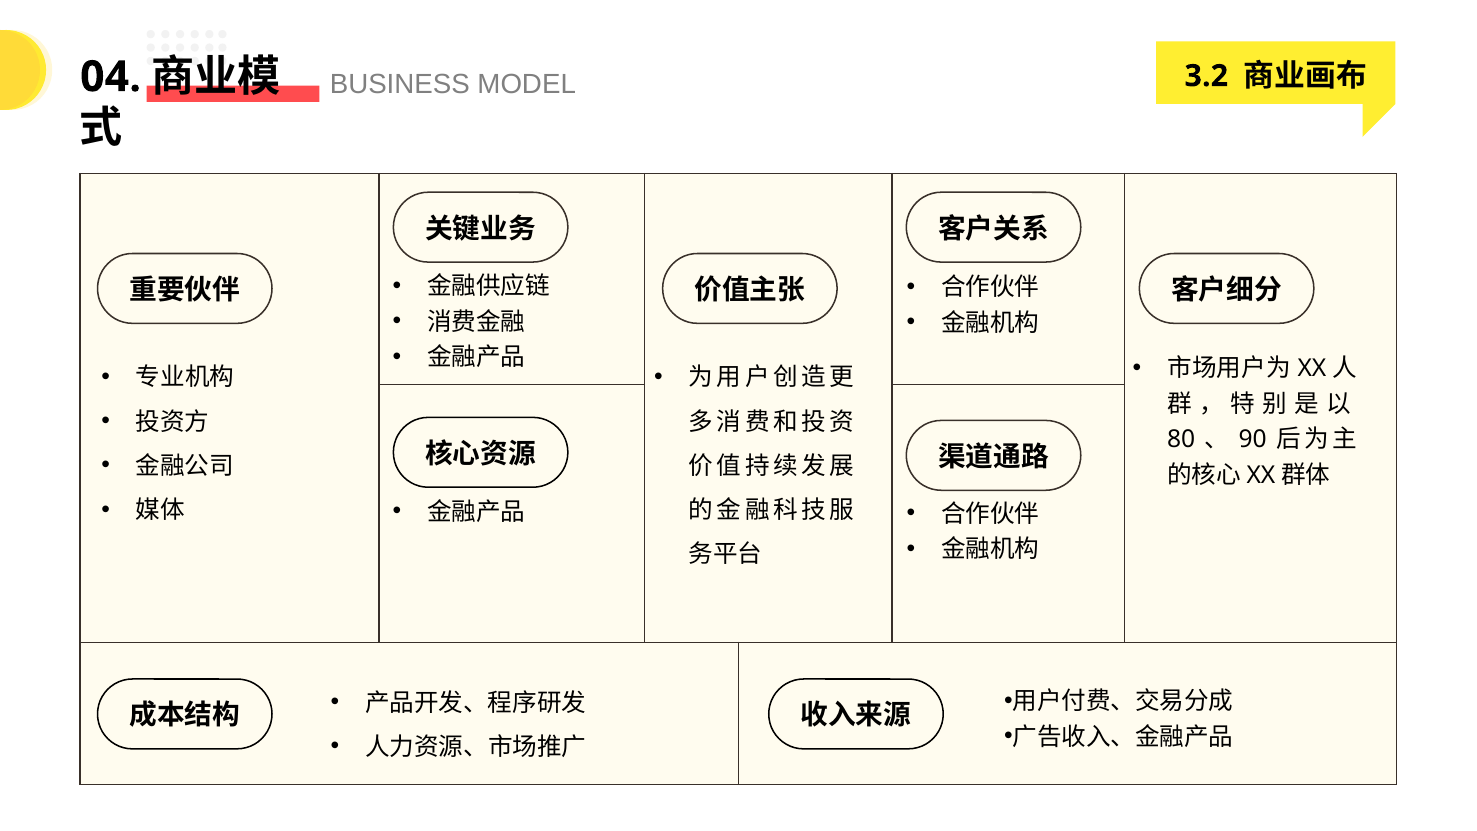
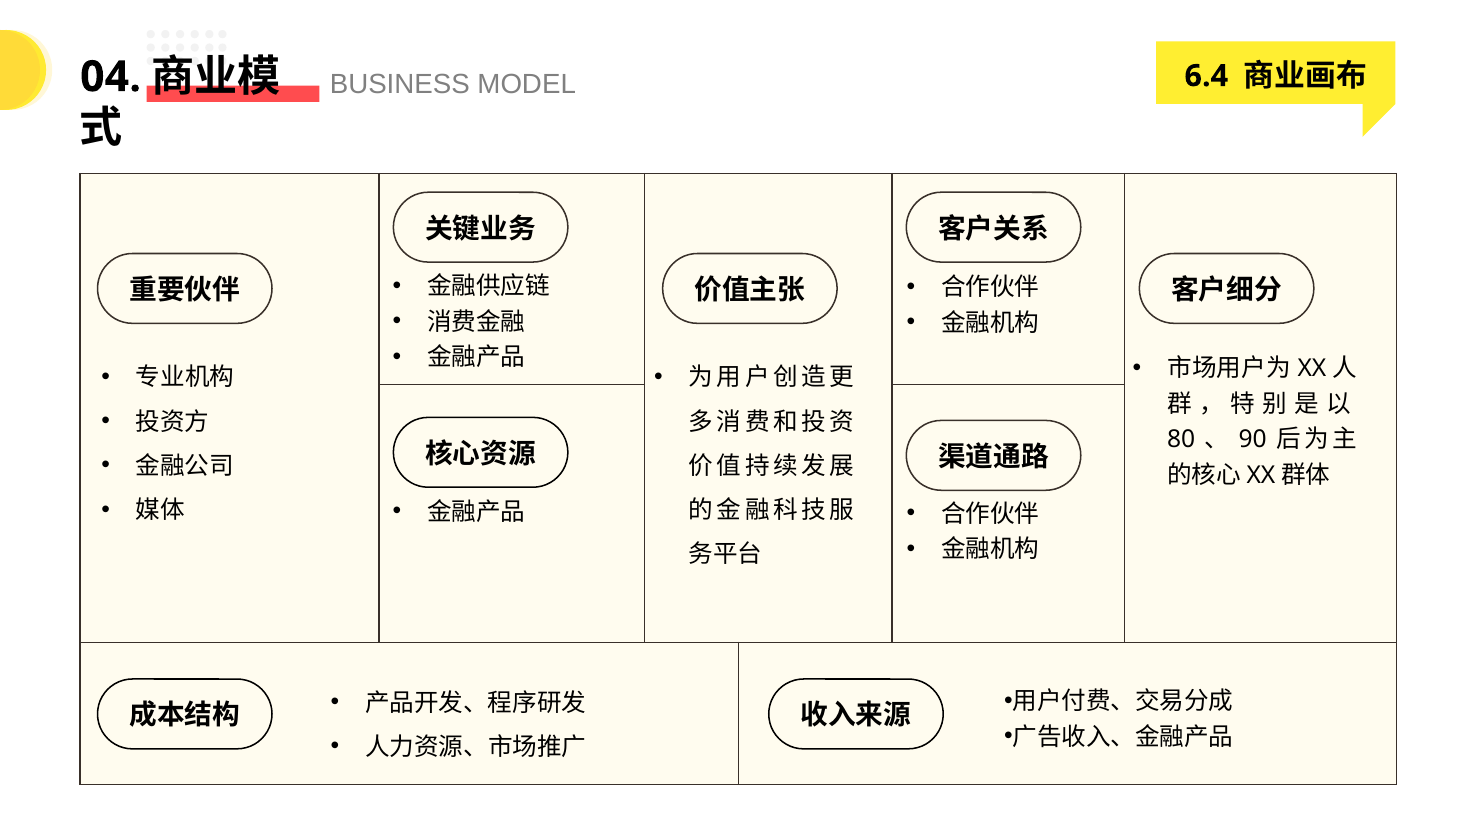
3.2: 3.2 -> 6.4
